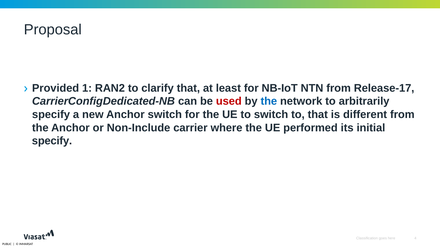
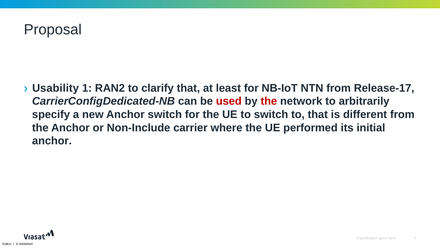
Provided: Provided -> Usability
the at (269, 101) colour: blue -> red
specify at (52, 141): specify -> anchor
